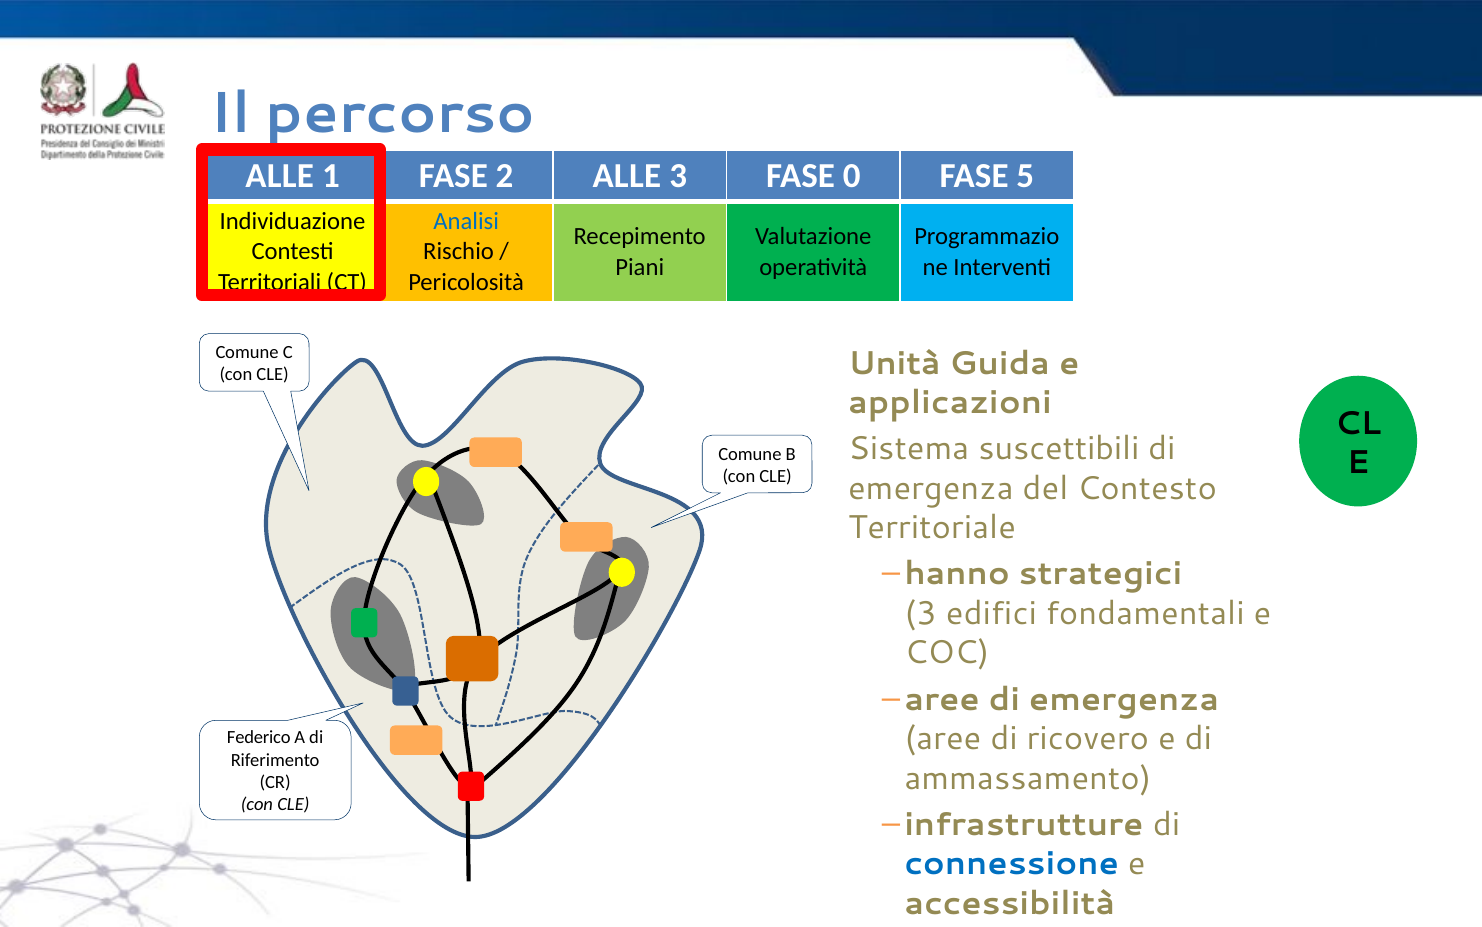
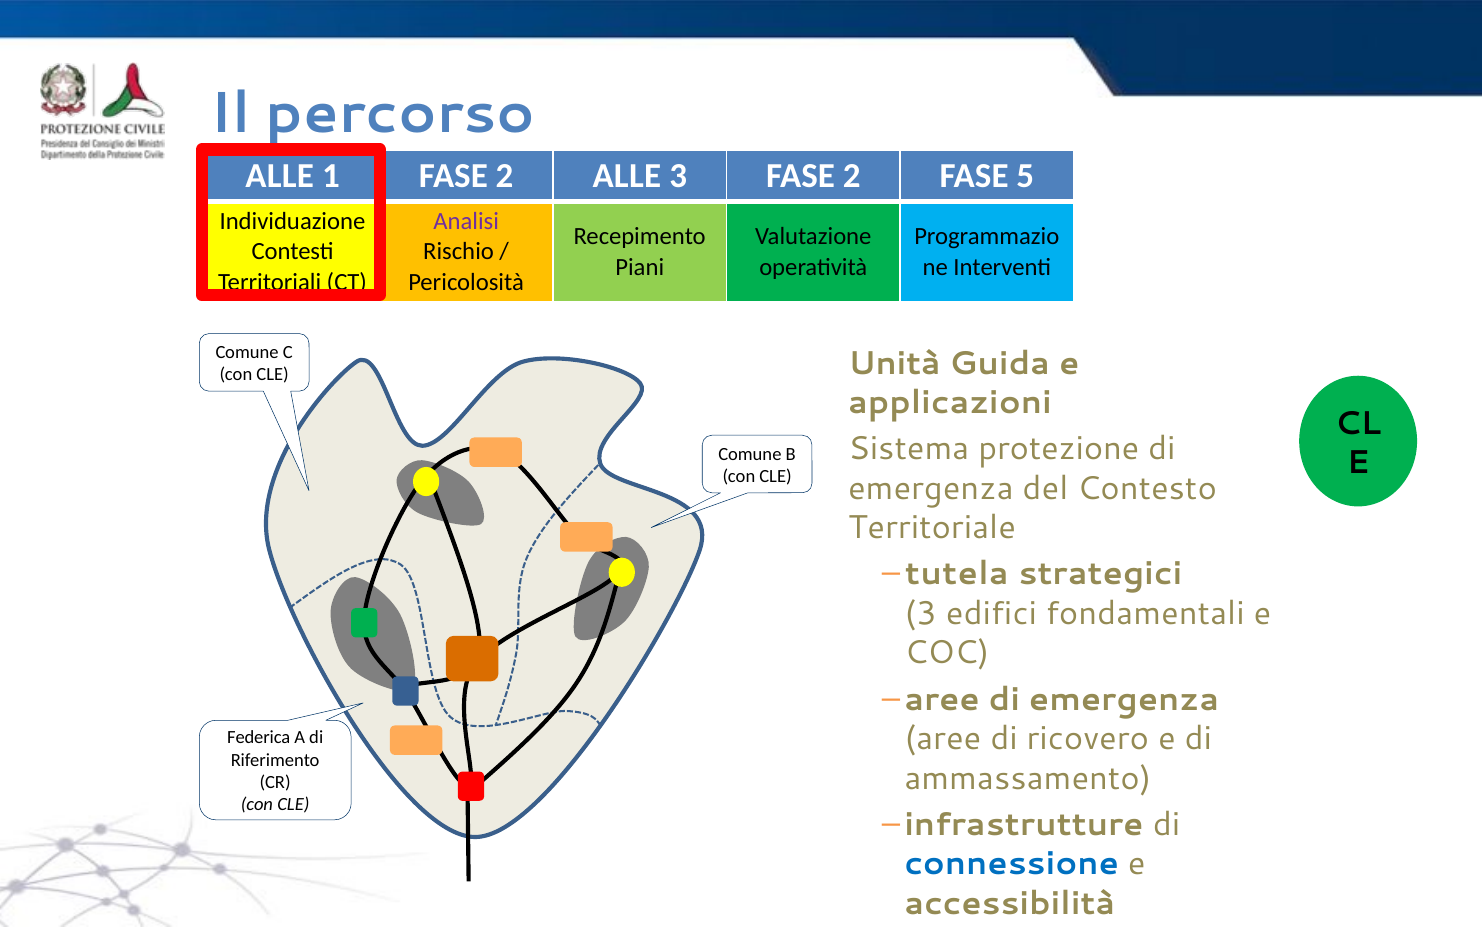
3 FASE 0: 0 -> 2
Analisi colour: blue -> purple
suscettibili: suscettibili -> protezione
hanno: hanno -> tutela
Federico: Federico -> Federica
